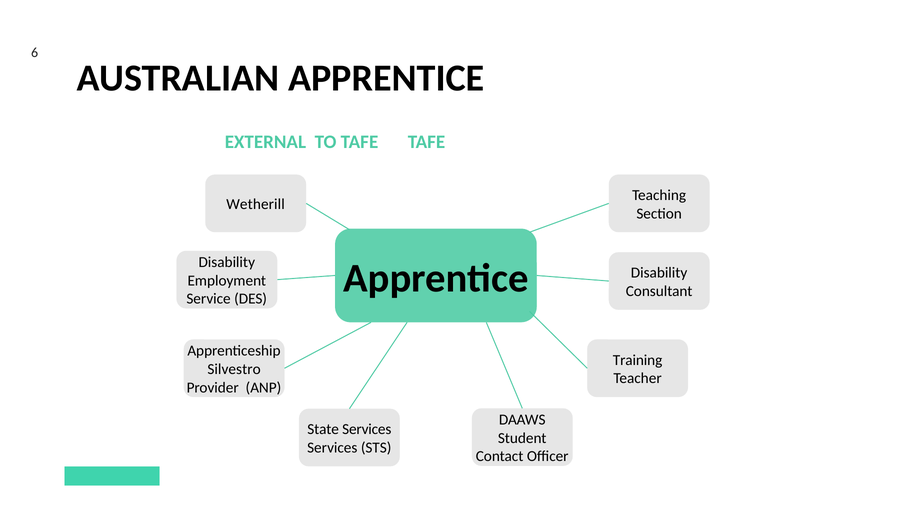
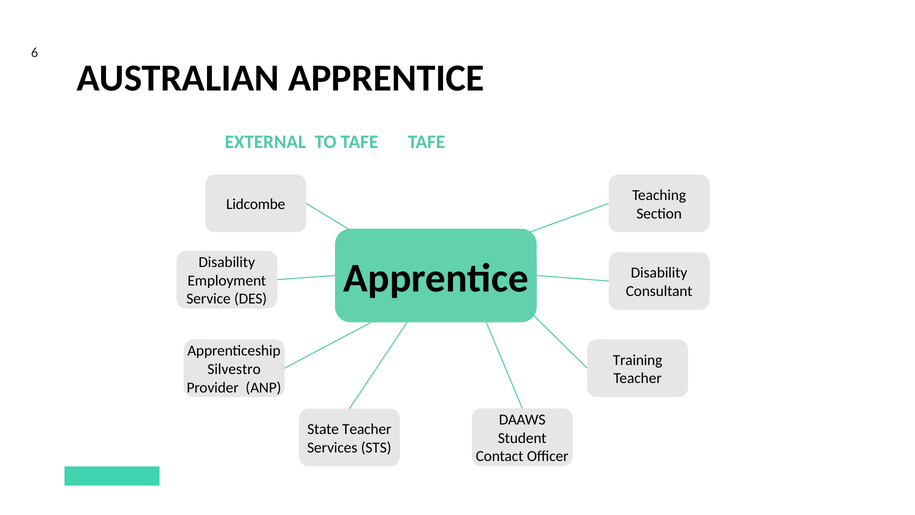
Wetherill: Wetherill -> Lidcombe
State Services: Services -> Teacher
